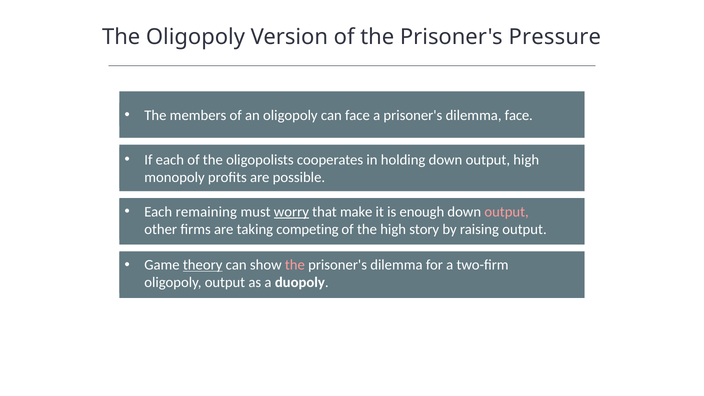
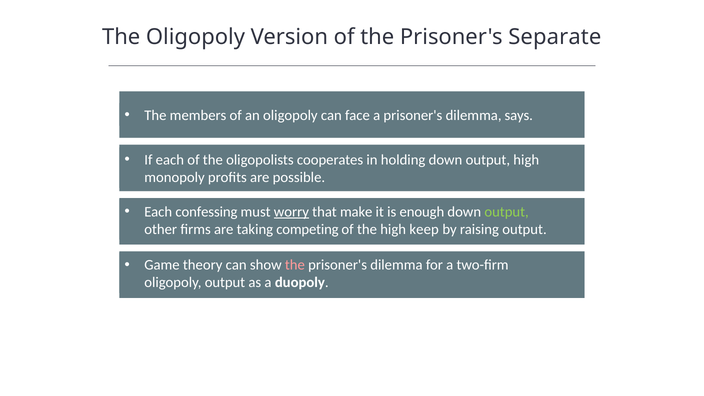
Pressure: Pressure -> Separate
dilemma face: face -> says
remaining: remaining -> confessing
output at (507, 212) colour: pink -> light green
story: story -> keep
theory underline: present -> none
